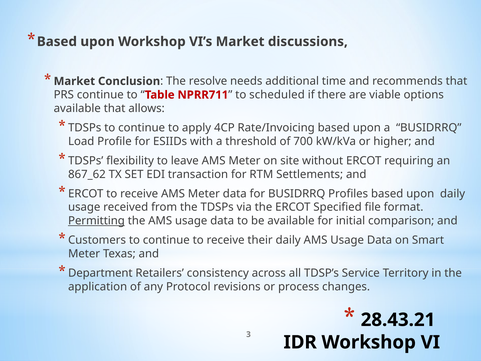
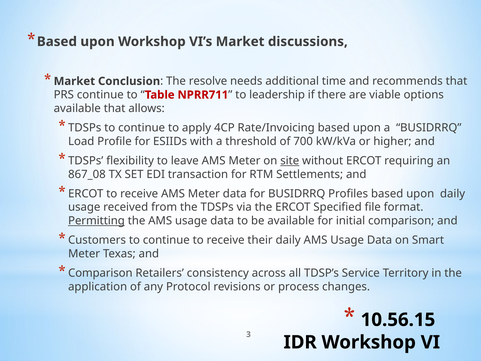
scheduled: scheduled -> leadership
site underline: none -> present
867_62: 867_62 -> 867_08
Department at (100, 273): Department -> Comparison
28.43.21: 28.43.21 -> 10.56.15
